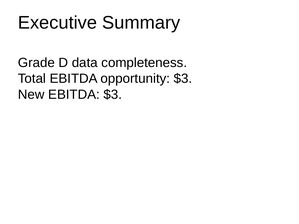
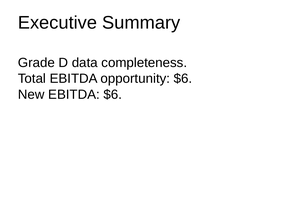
opportunity $3: $3 -> $6
EBITDA $3: $3 -> $6
